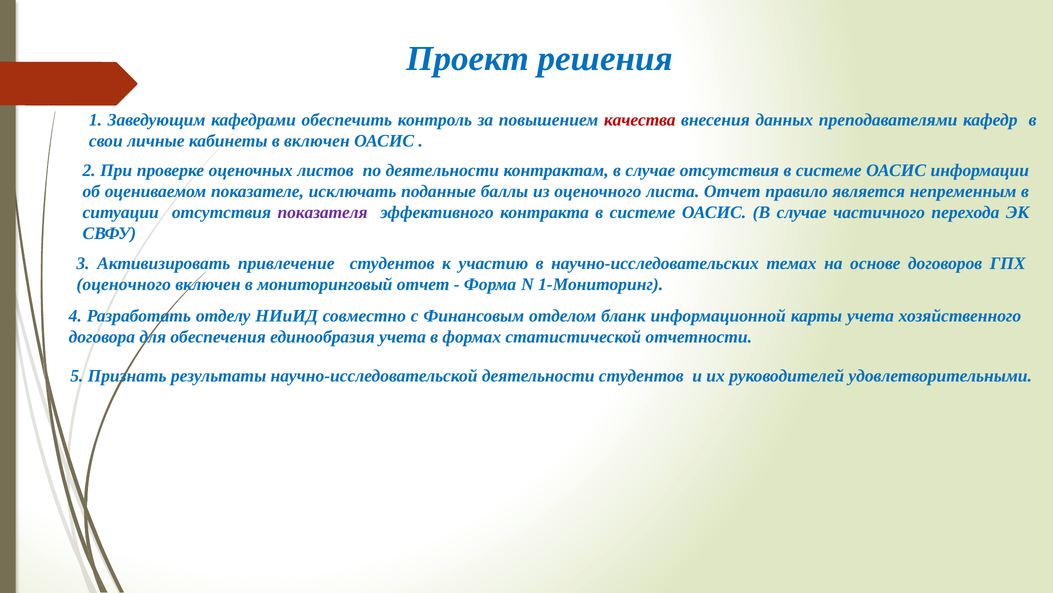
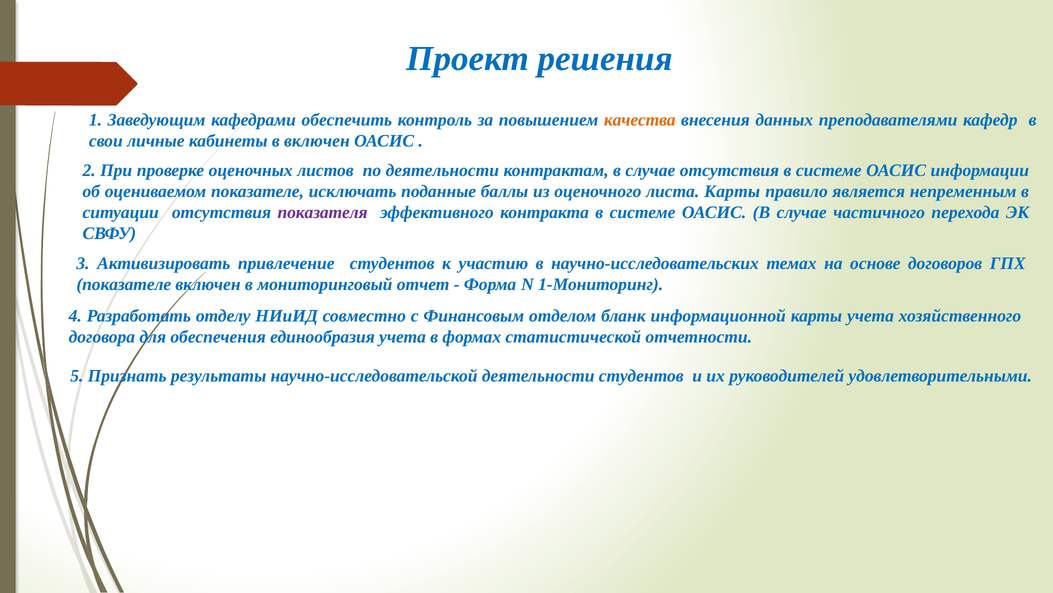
качества colour: red -> orange
листа Отчет: Отчет -> Карты
оценочного at (124, 284): оценочного -> показателе
